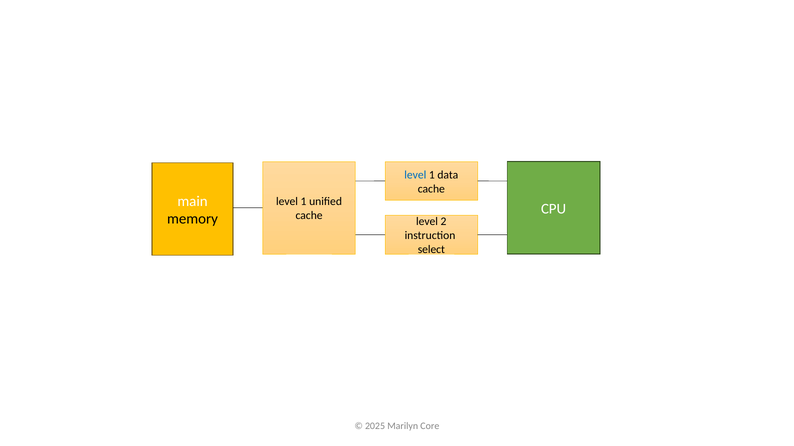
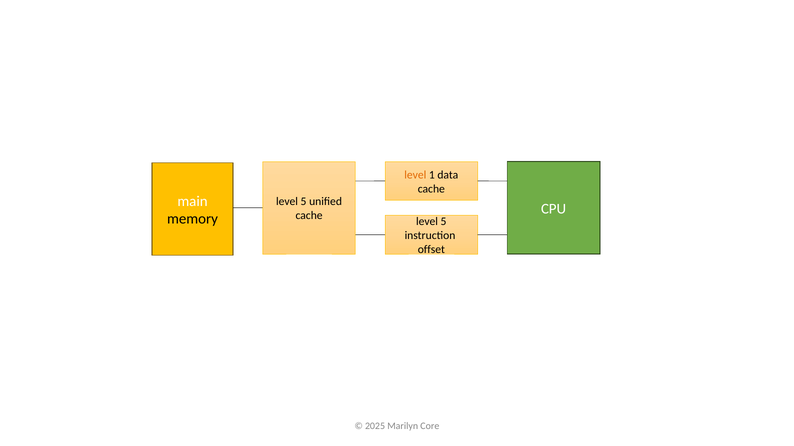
level at (415, 175) colour: blue -> orange
1 at (304, 202): 1 -> 5
2 at (444, 222): 2 -> 5
select: select -> offset
